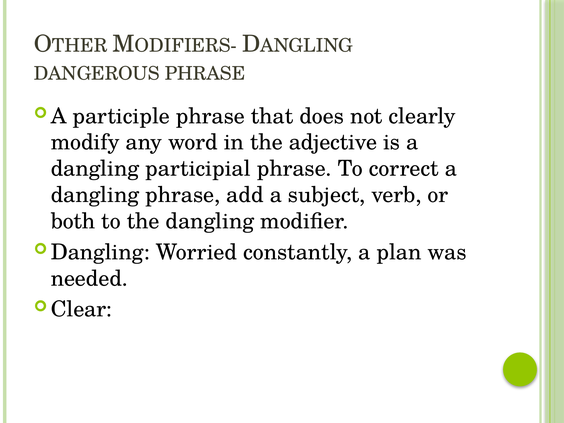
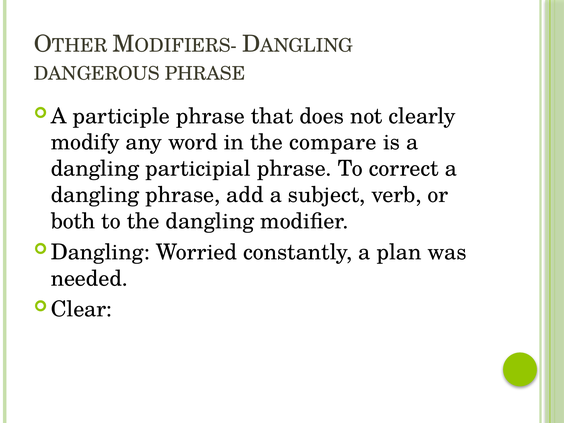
adjective: adjective -> compare
